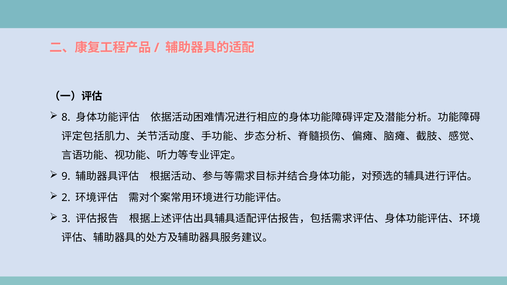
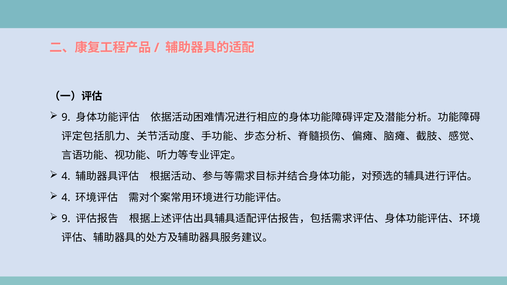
8 at (66, 117): 8 -> 9
9 at (66, 177): 9 -> 4
2 at (66, 198): 2 -> 4
3 at (66, 219): 3 -> 9
